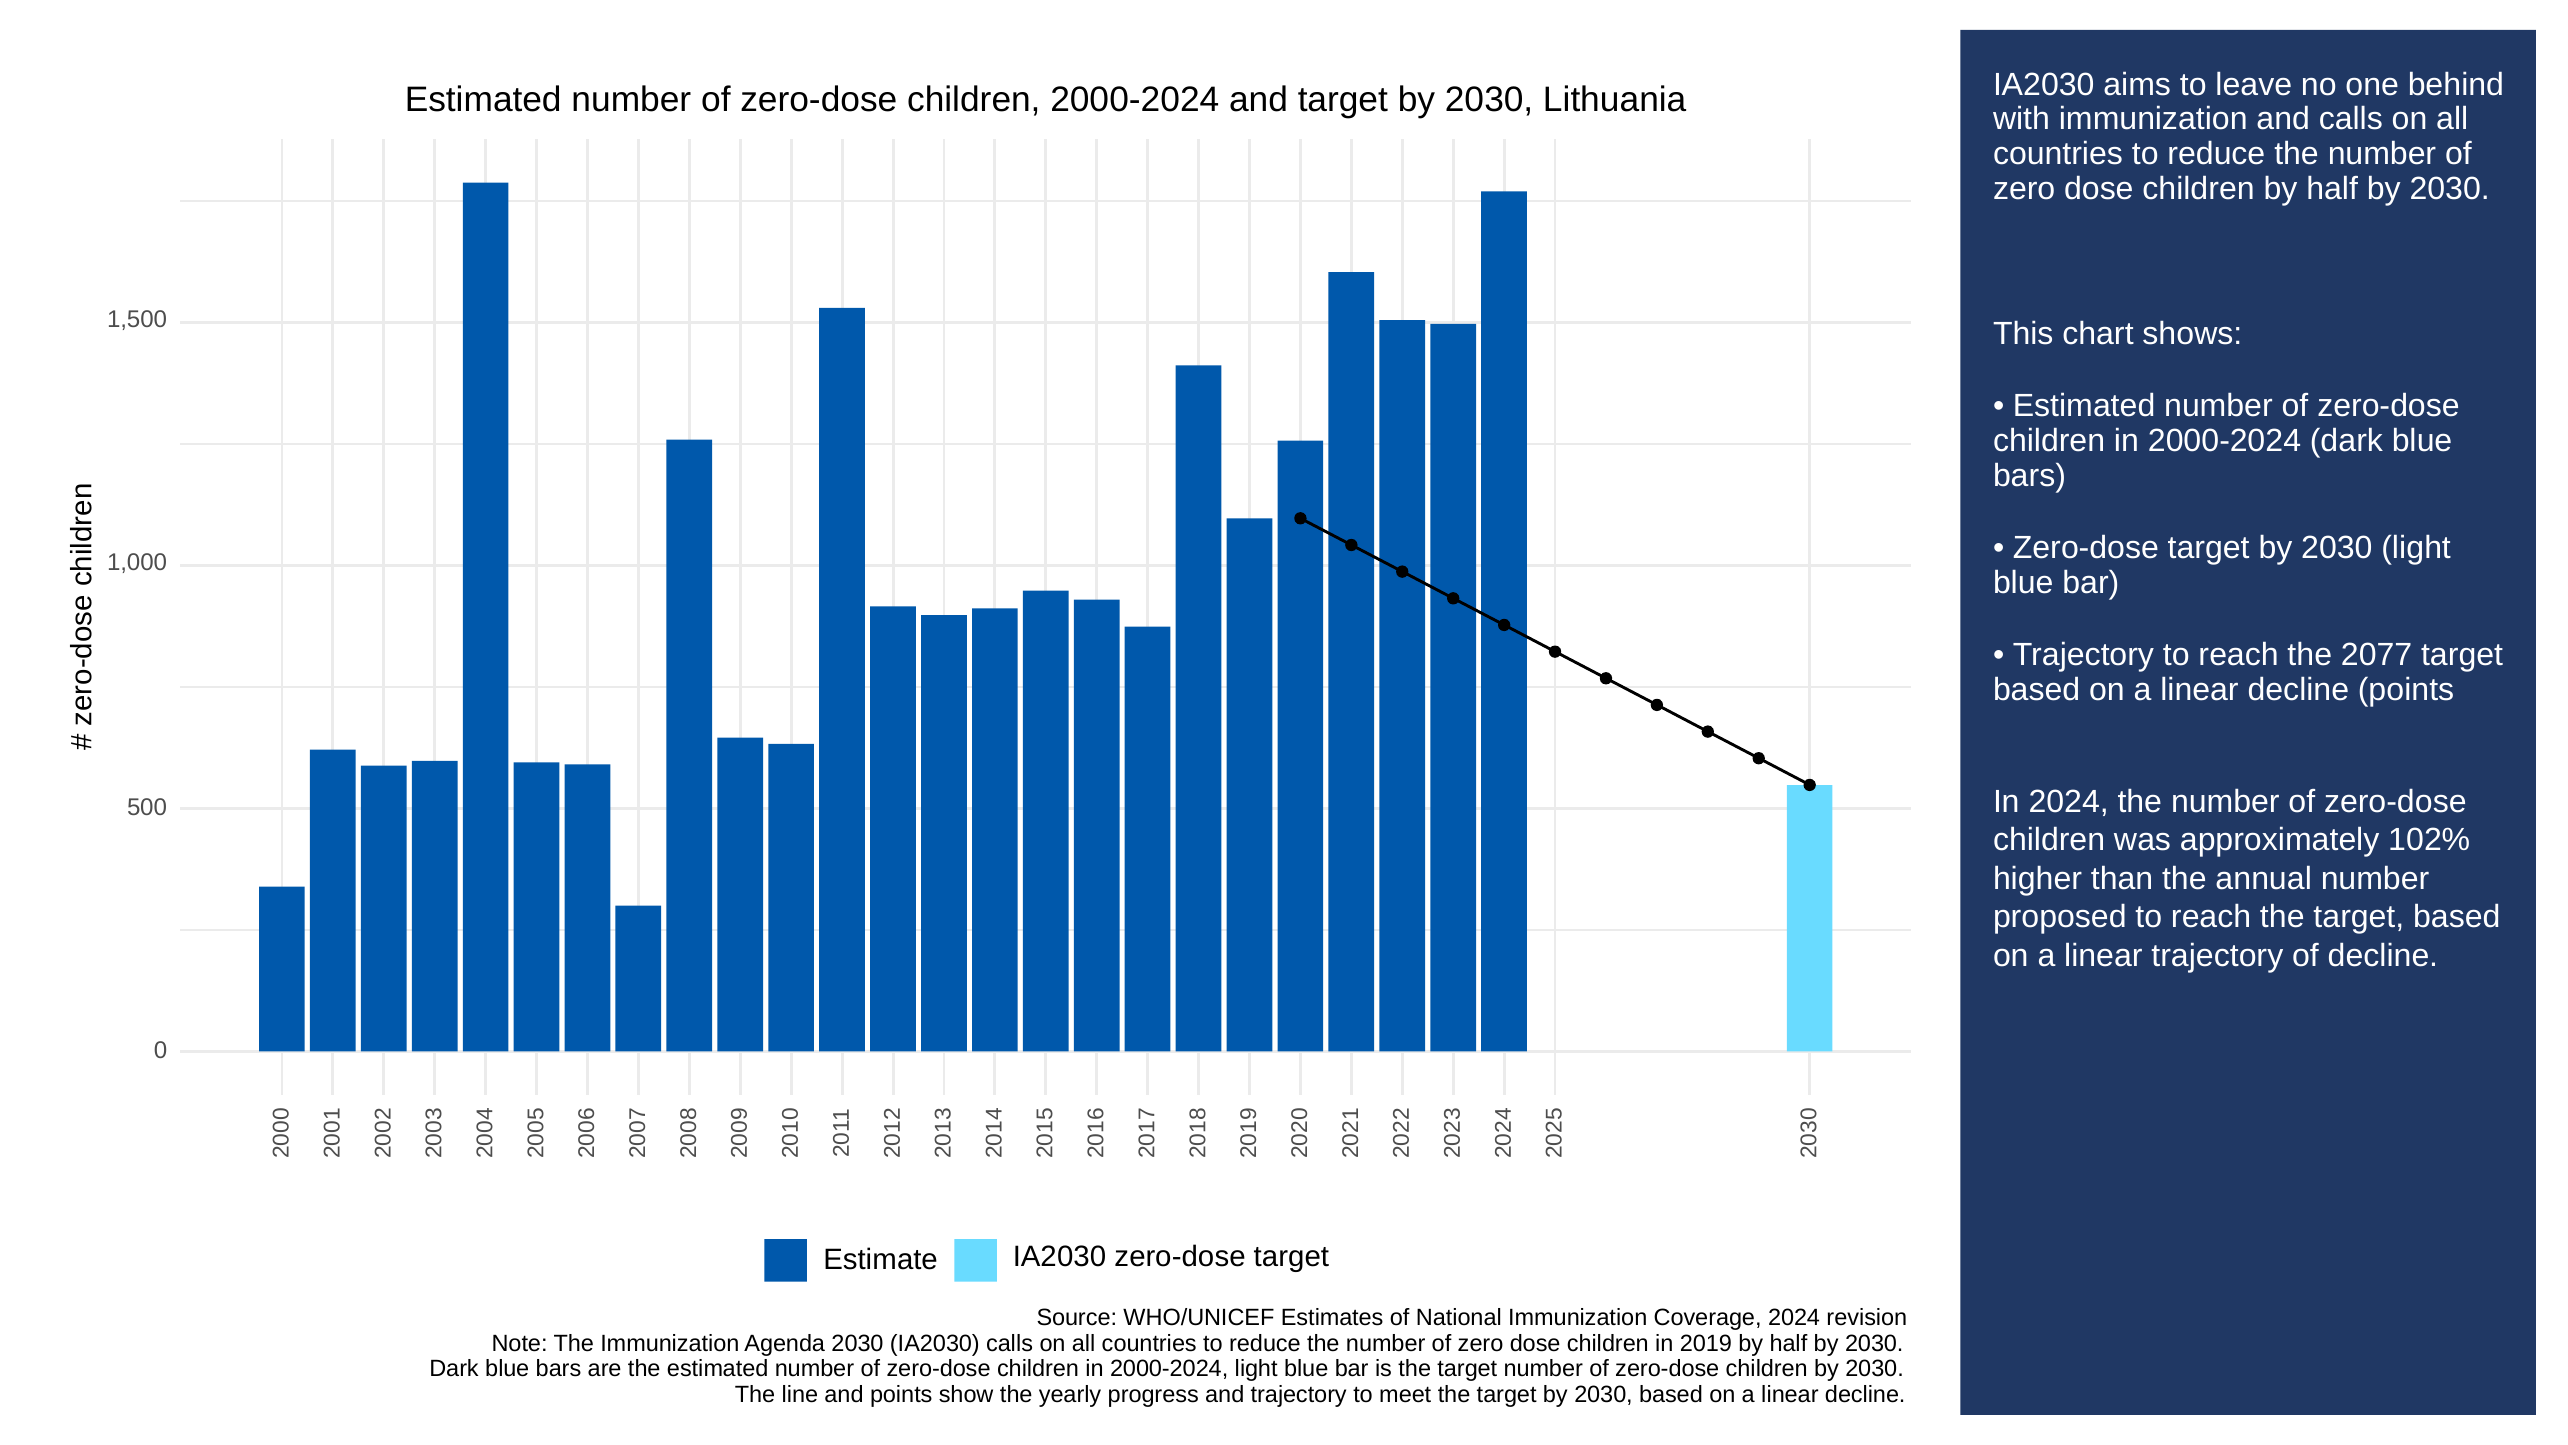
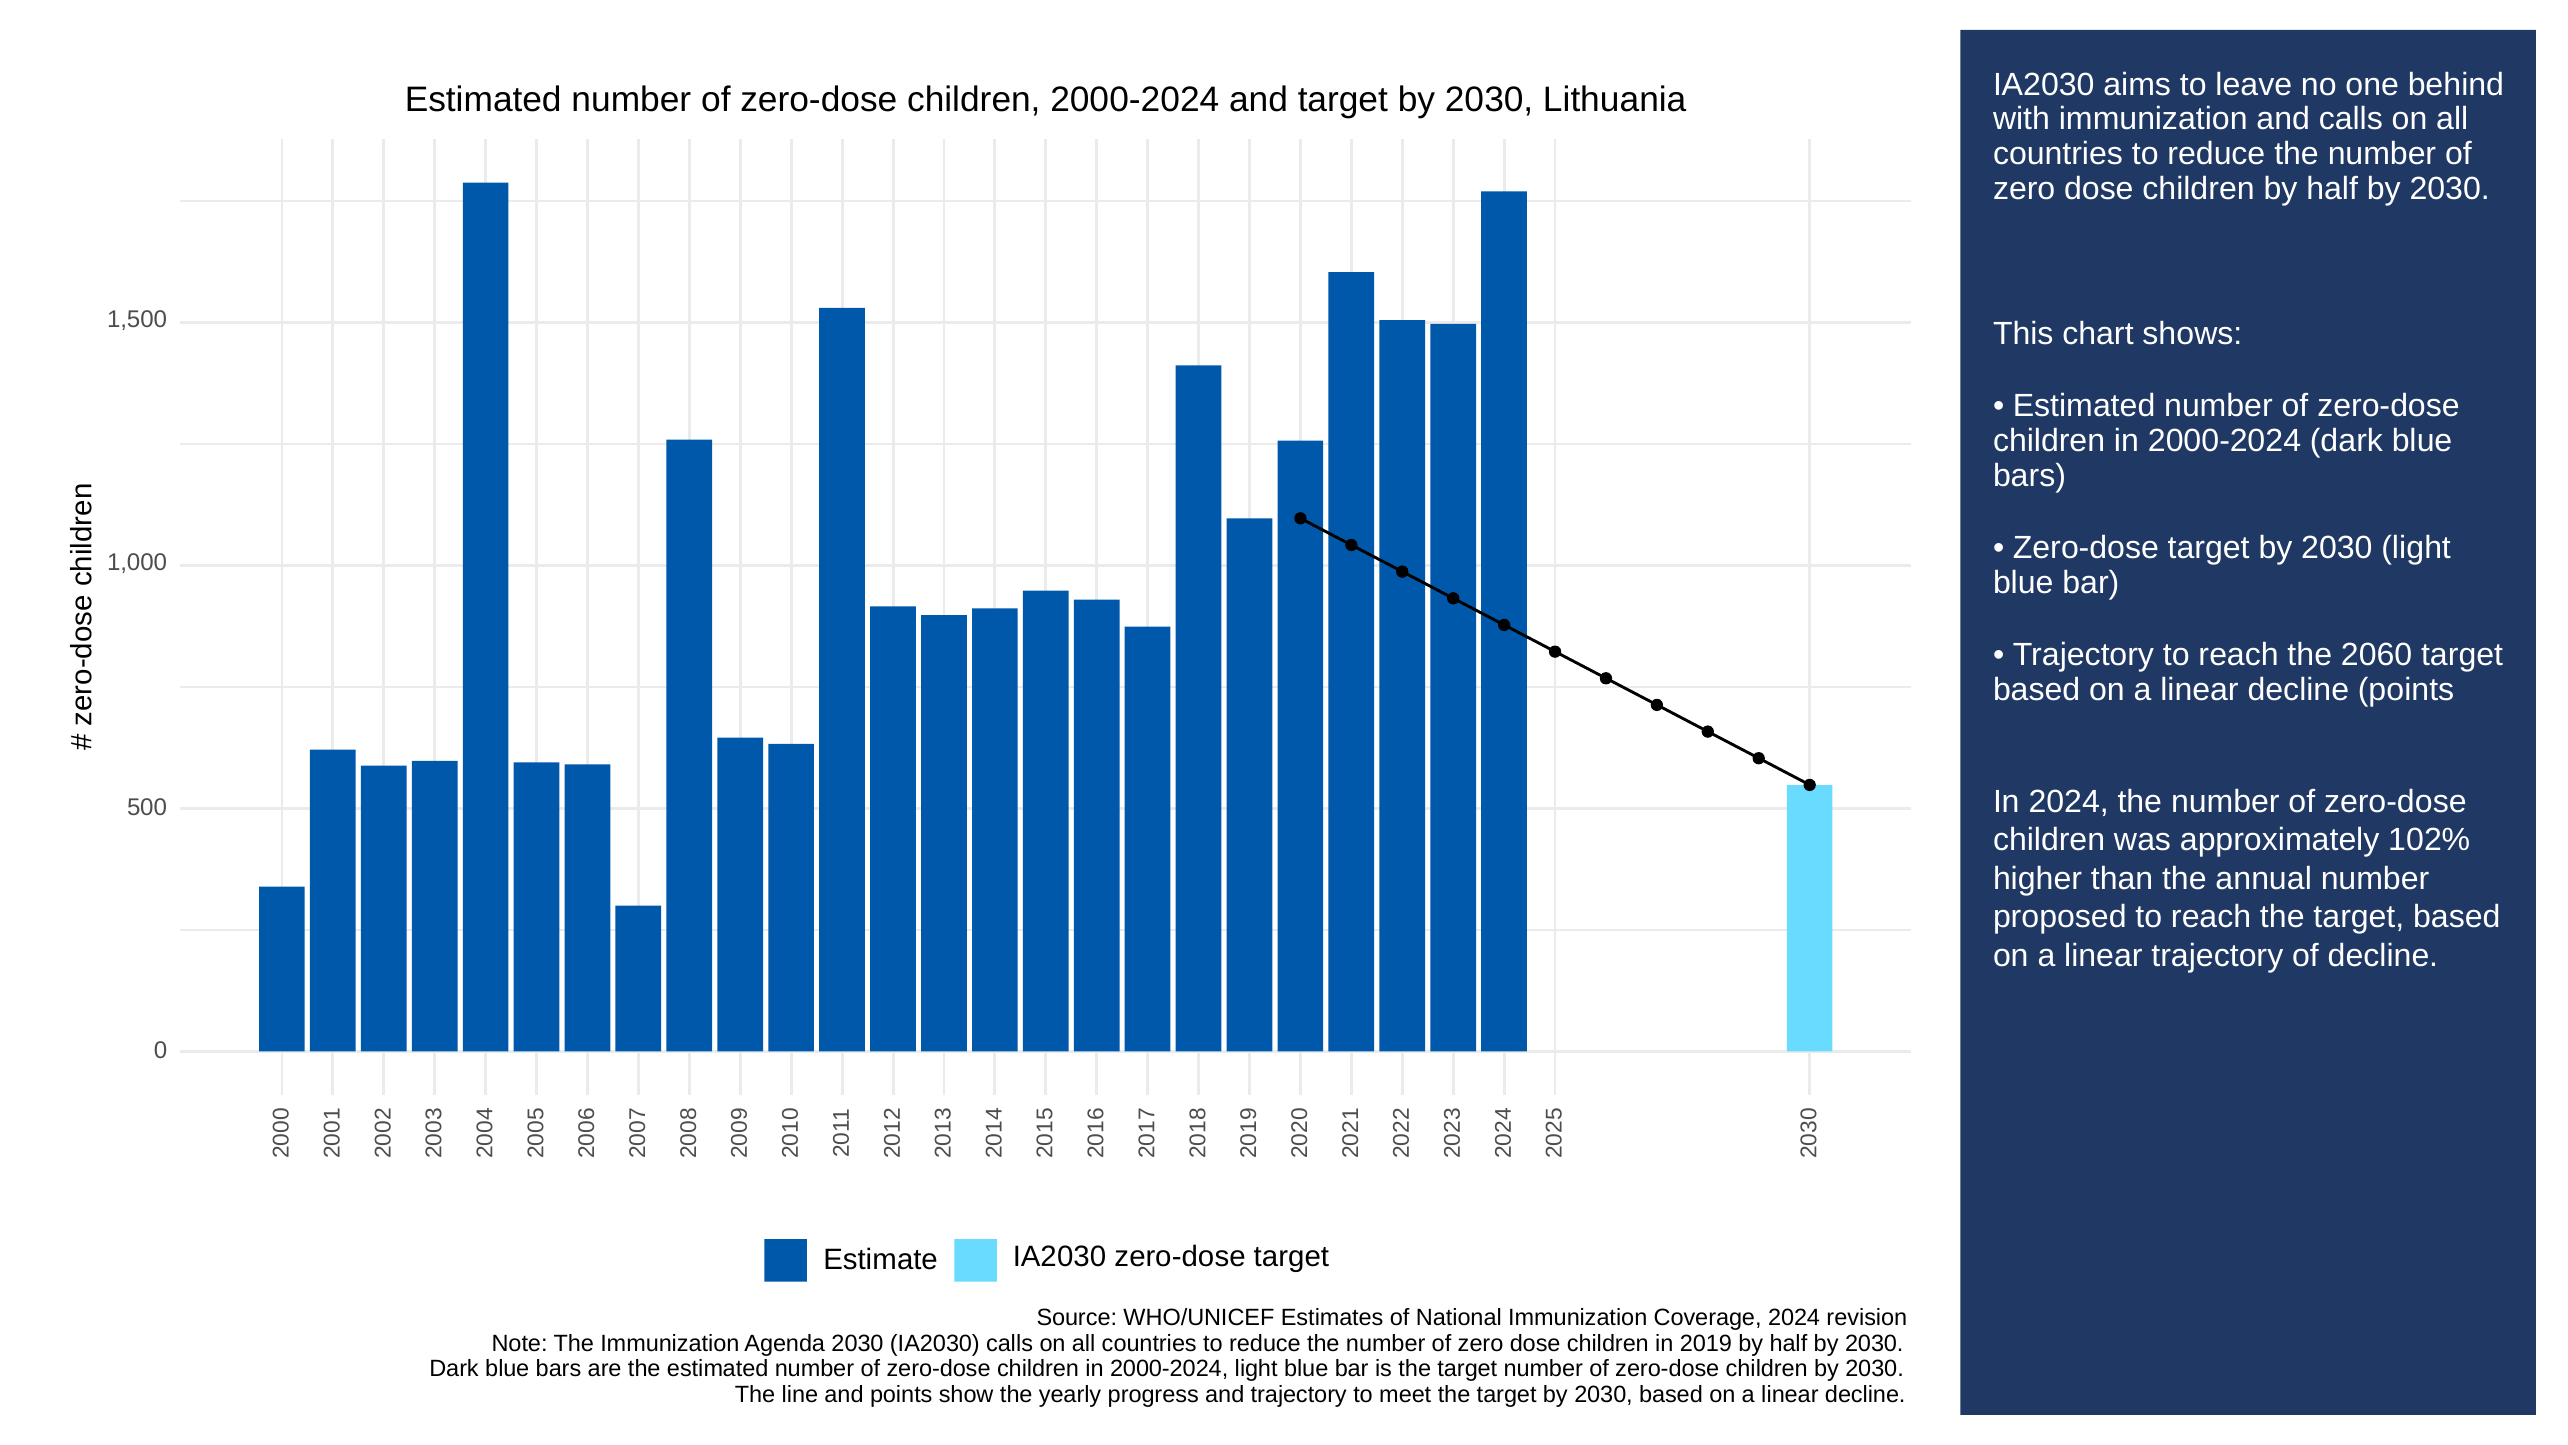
2077: 2077 -> 2060
